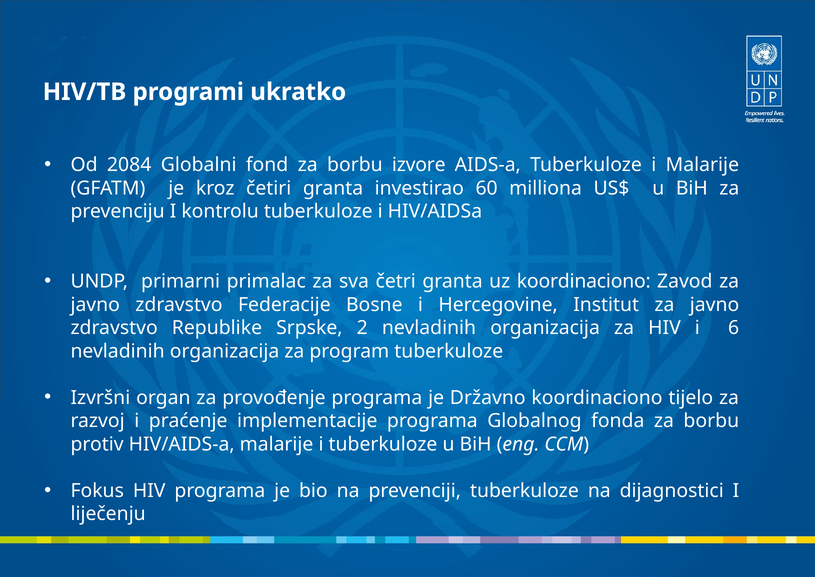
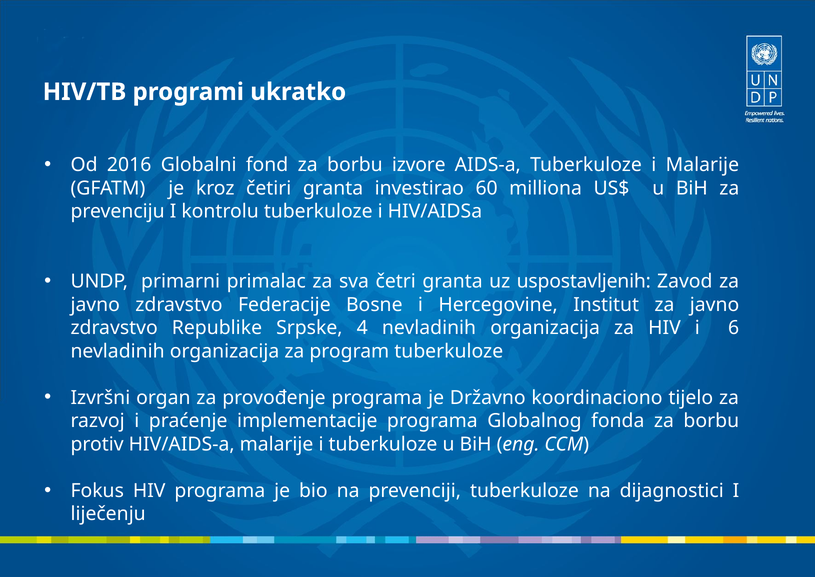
2084: 2084 -> 2016
uz koordinaciono: koordinaciono -> uspostavljenih
2: 2 -> 4
